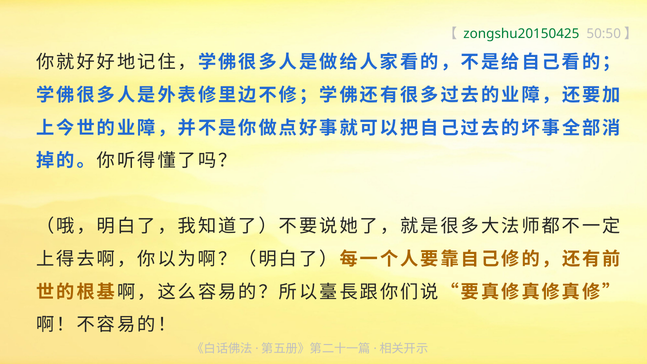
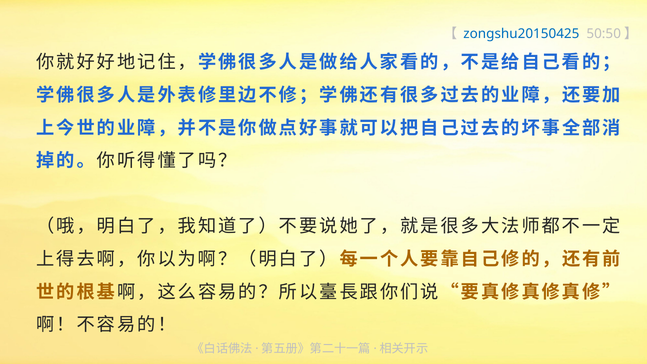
zongshu20150425 colour: green -> blue
